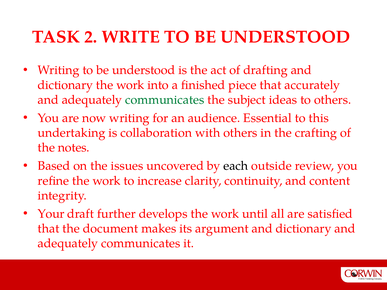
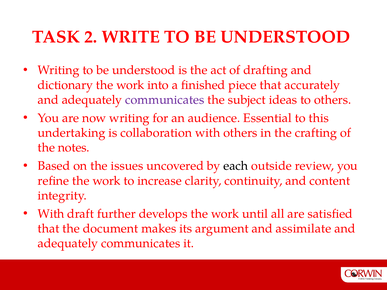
communicates at (165, 100) colour: green -> purple
Your at (51, 214): Your -> With
argument and dictionary: dictionary -> assimilate
